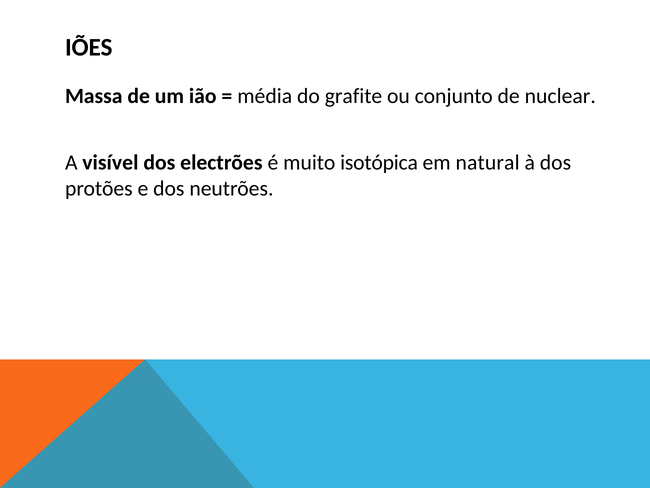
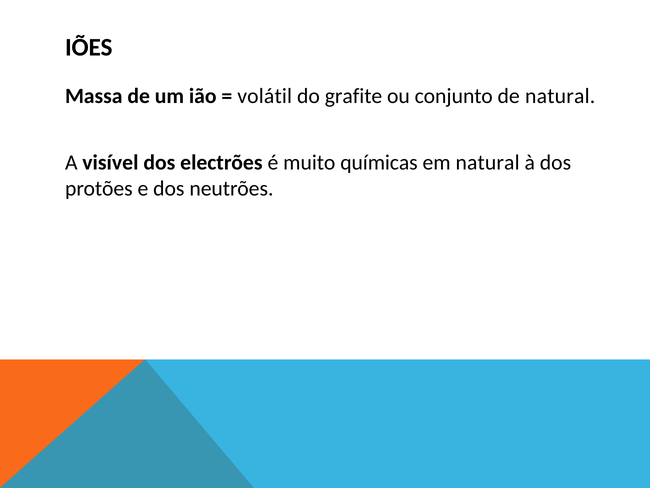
média: média -> volátil
de nuclear: nuclear -> natural
isotópica: isotópica -> químicas
